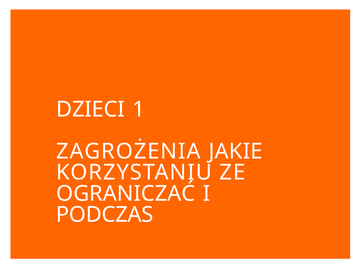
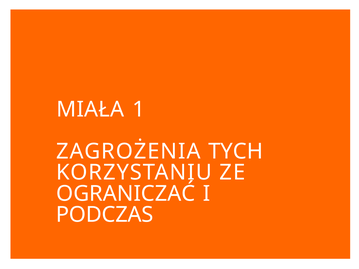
DZIECI: DZIECI -> MIAŁA
JAKIE: JAKIE -> TYCH
